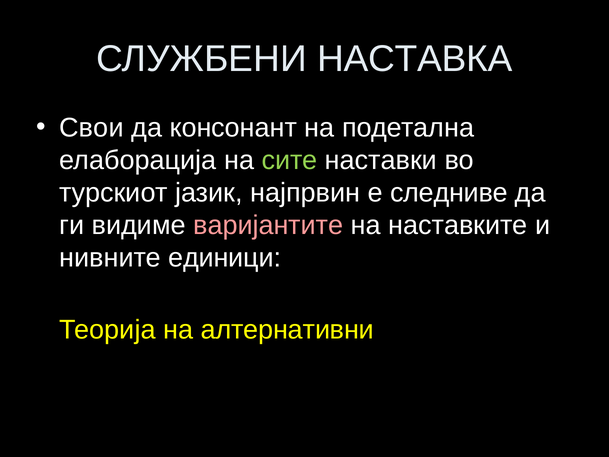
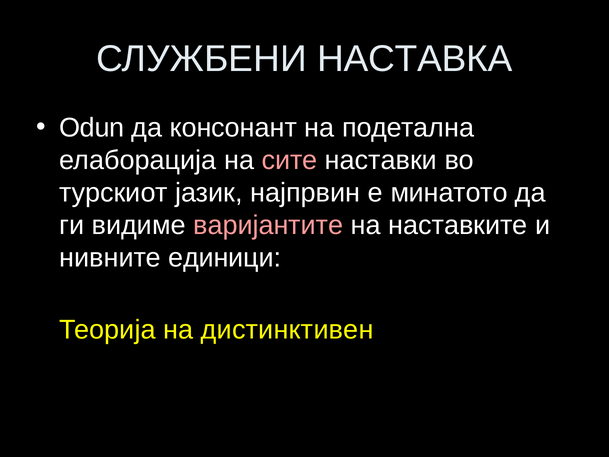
Свои: Свои -> Odun
сите colour: light green -> pink
следниве: следниве -> минатото
алтернативни: алтернативни -> дистинктивен
